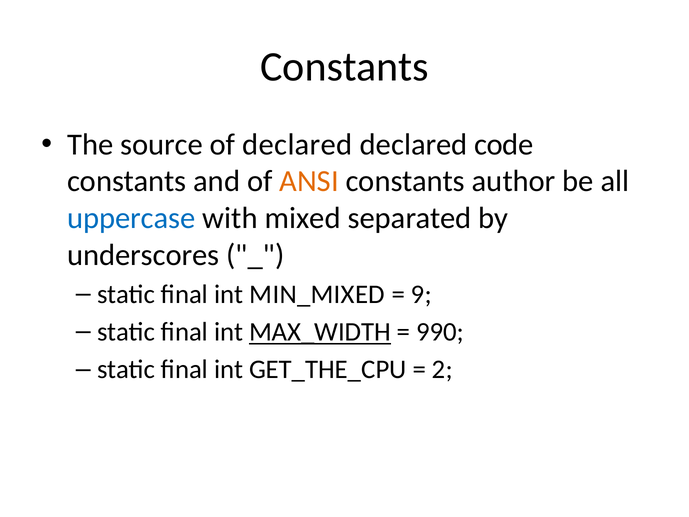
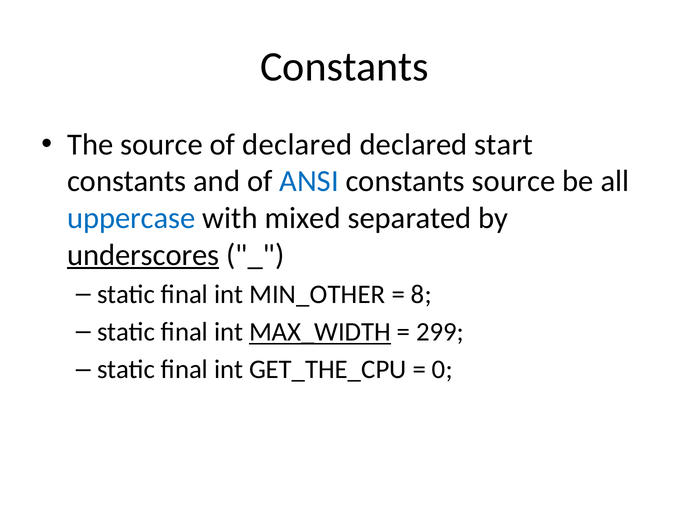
code: code -> start
ANSI colour: orange -> blue
constants author: author -> source
underscores underline: none -> present
MIN_MIXED: MIN_MIXED -> MIN_OTHER
9: 9 -> 8
990: 990 -> 299
2: 2 -> 0
